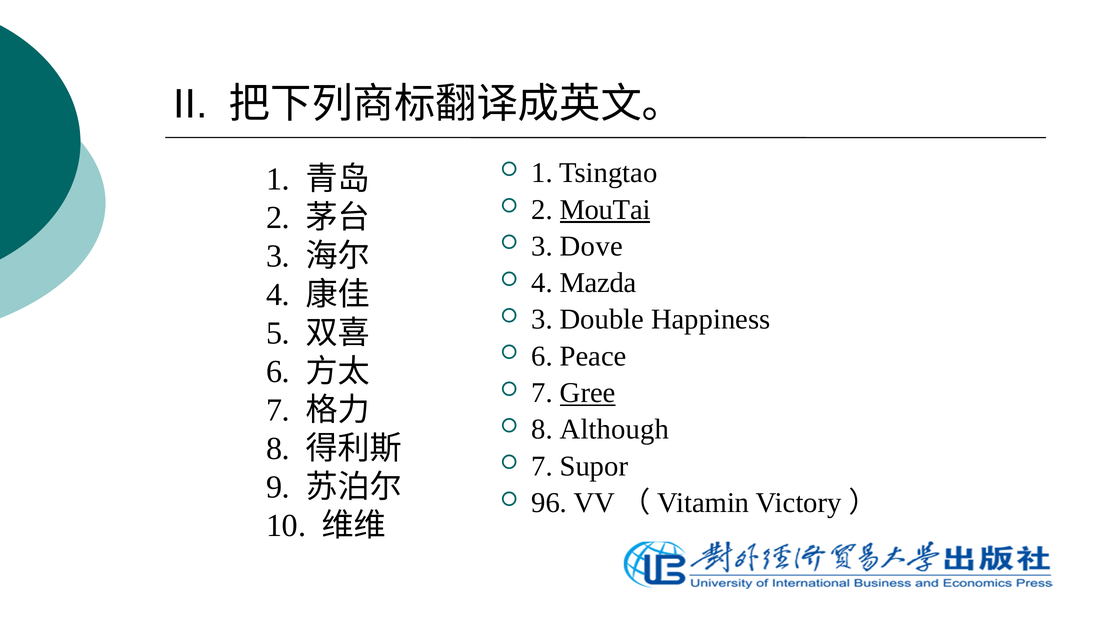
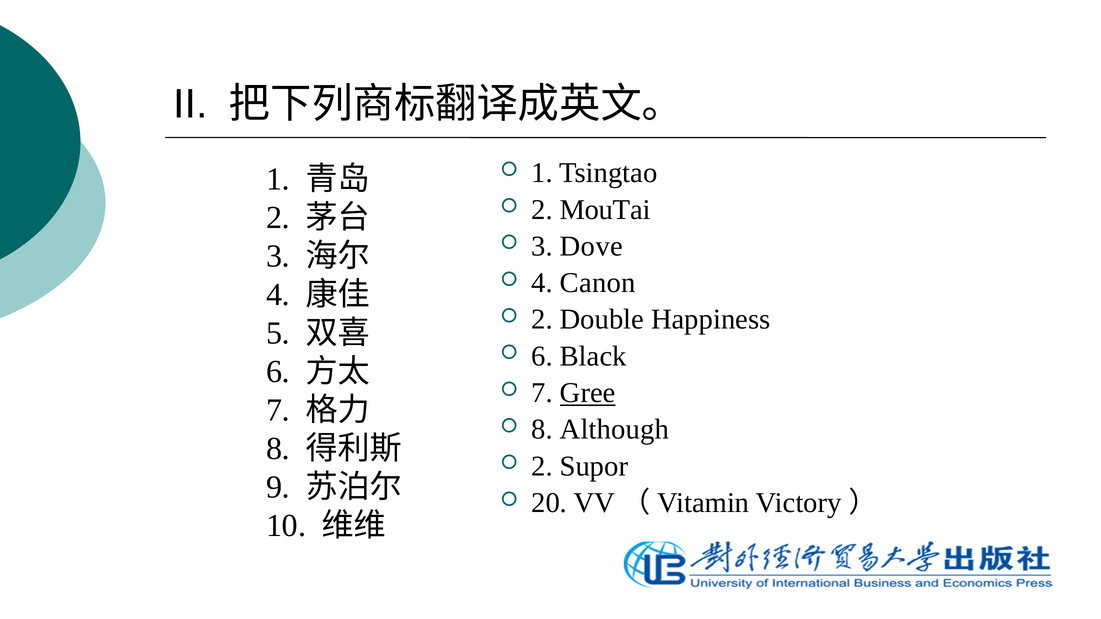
MouTai underline: present -> none
Mazda: Mazda -> Canon
3 at (542, 320): 3 -> 2
Peace: Peace -> Black
7 at (542, 466): 7 -> 2
96: 96 -> 20
